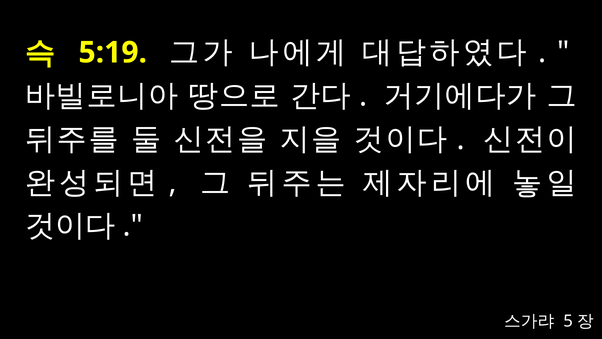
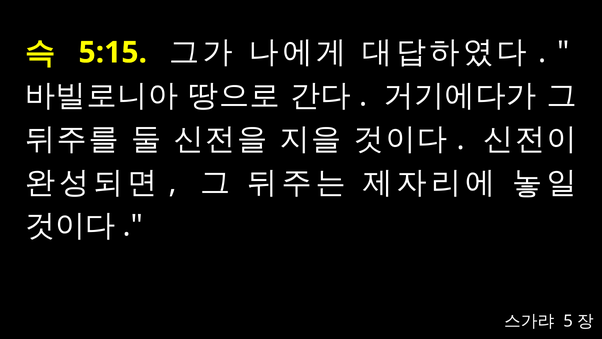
5:19: 5:19 -> 5:15
